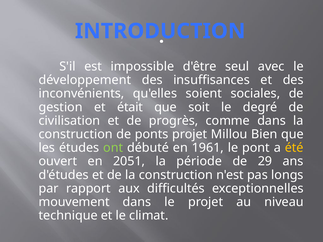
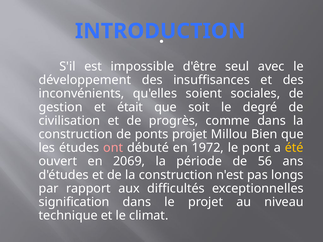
ont colour: light green -> pink
1961: 1961 -> 1972
2051: 2051 -> 2069
29: 29 -> 56
mouvement: mouvement -> signification
